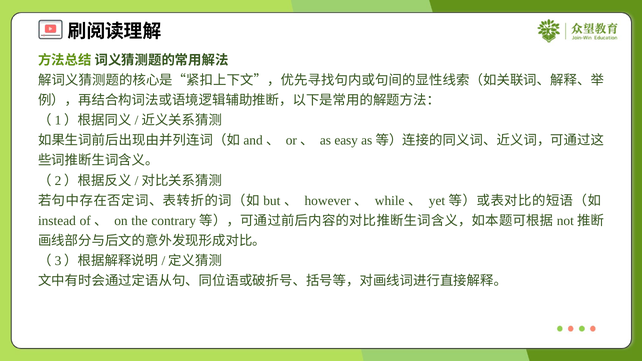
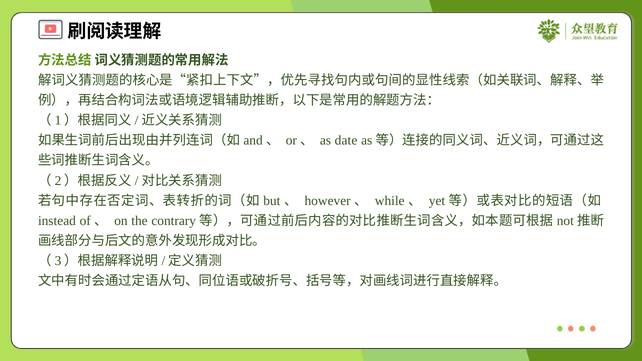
easy: easy -> date
